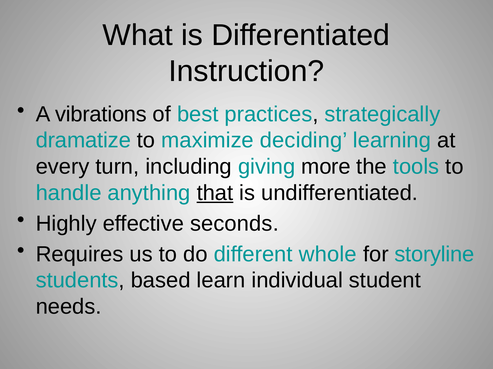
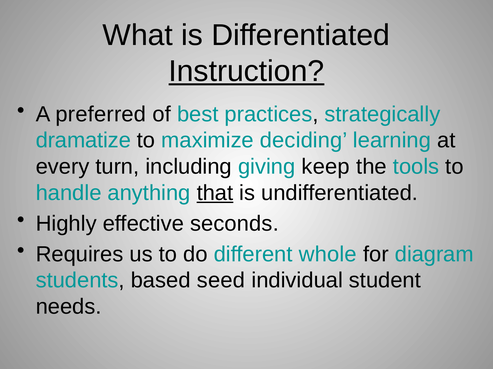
Instruction underline: none -> present
vibrations: vibrations -> preferred
more: more -> keep
storyline: storyline -> diagram
learn: learn -> seed
